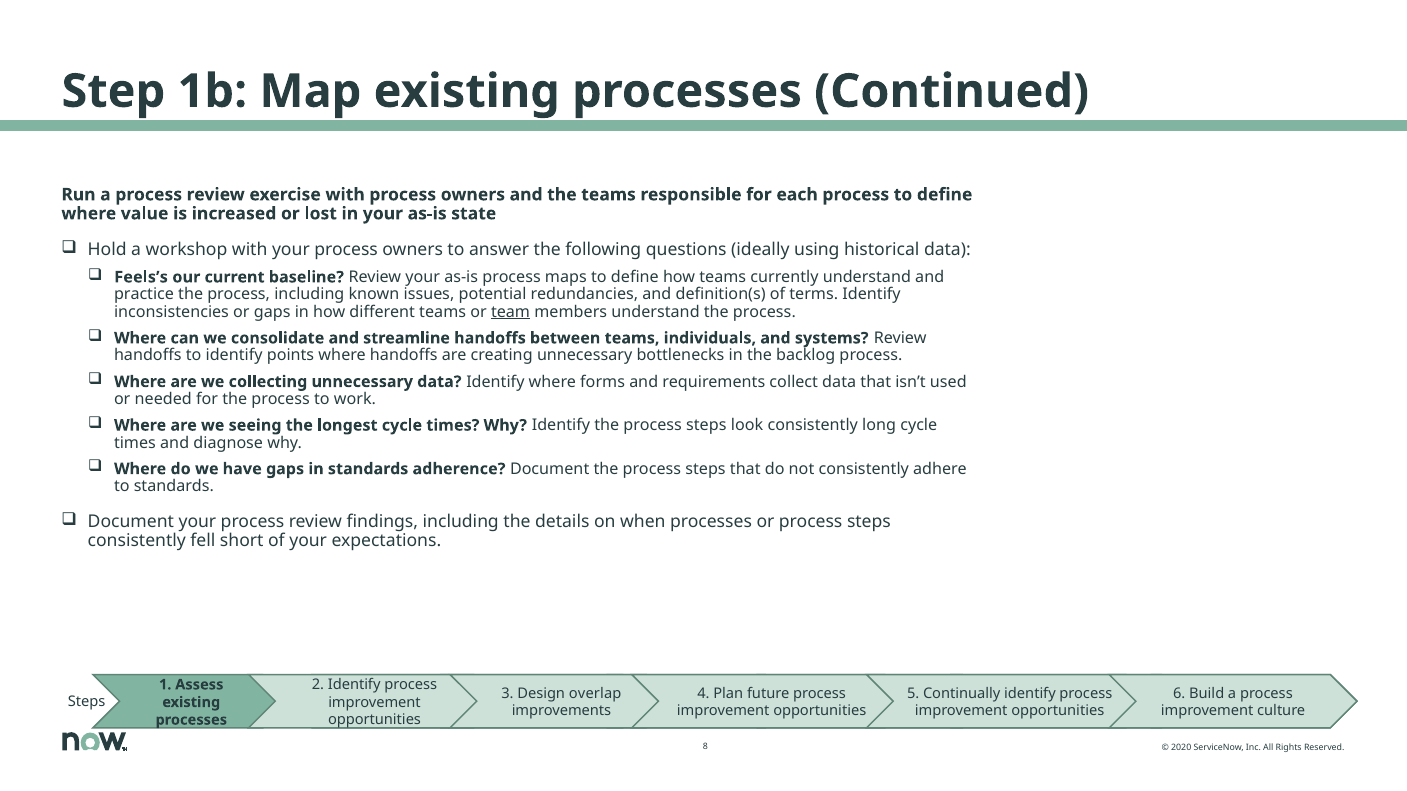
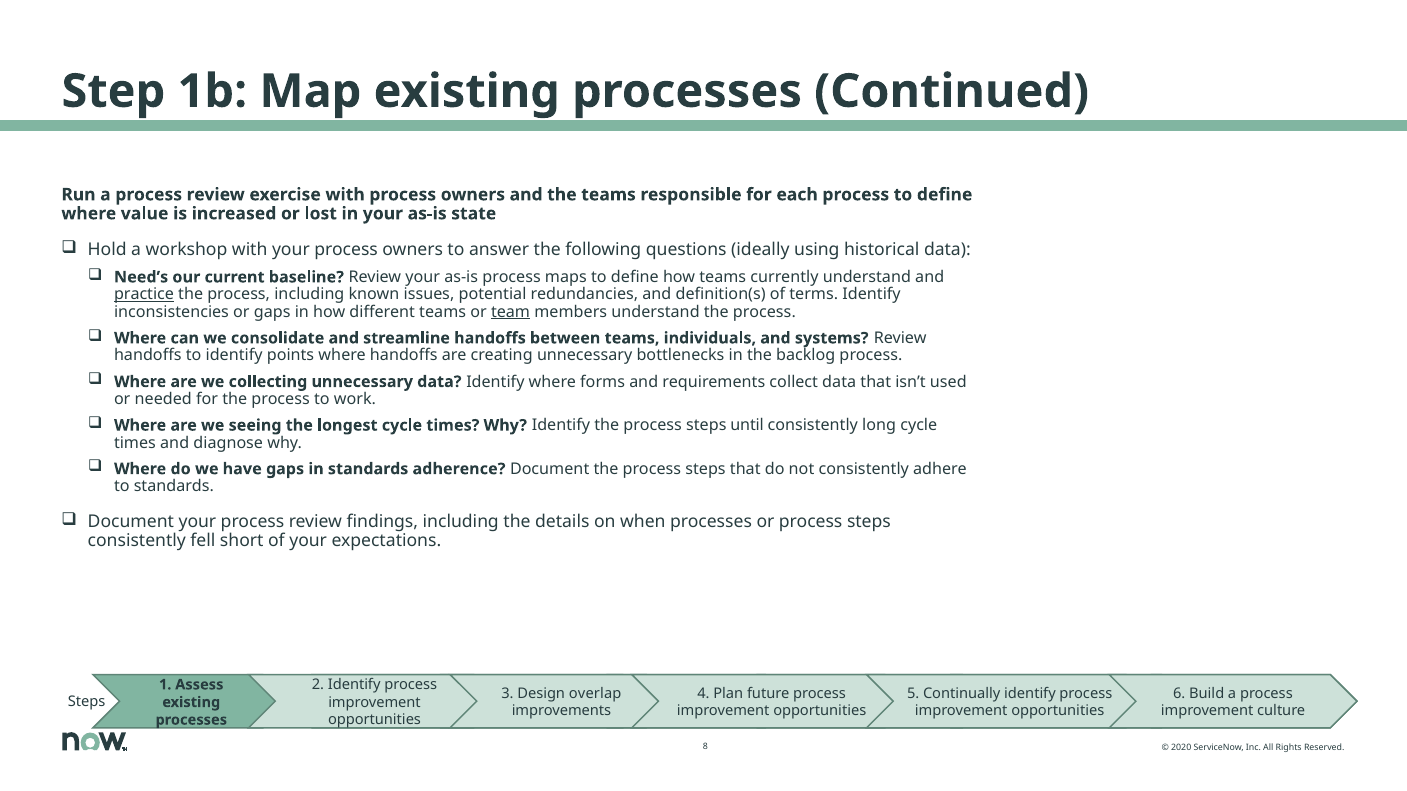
Feels’s: Feels’s -> Need’s
practice underline: none -> present
look: look -> until
